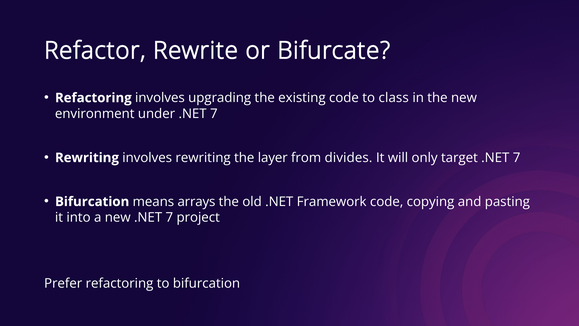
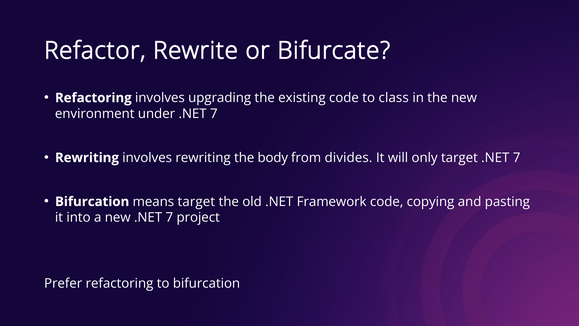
layer: layer -> body
means arrays: arrays -> target
